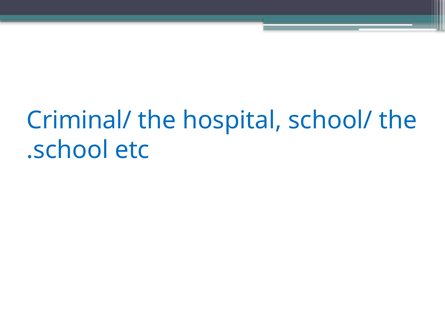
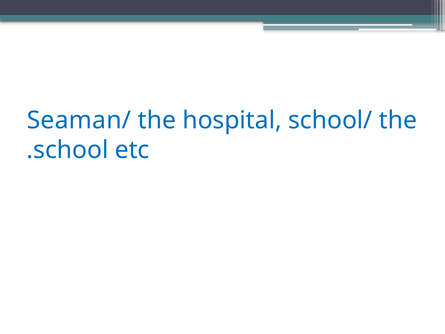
Criminal/: Criminal/ -> Seaman/
